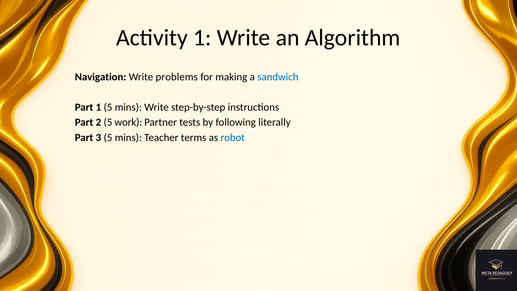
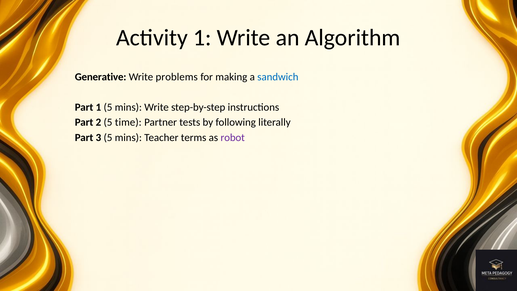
Navigation: Navigation -> Generative
work: work -> time
robot colour: blue -> purple
